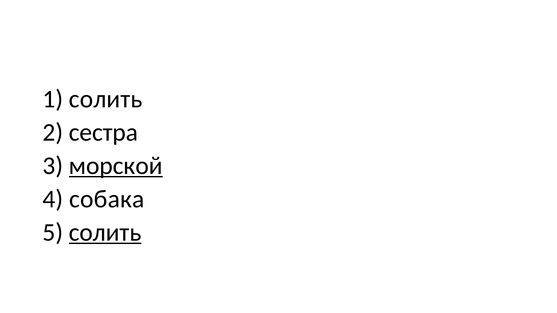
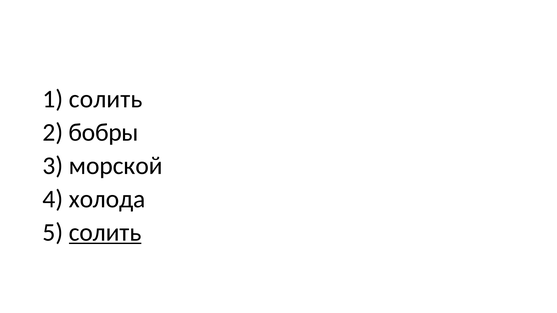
сестра: сестра -> бобры
морской underline: present -> none
собака: собака -> холода
